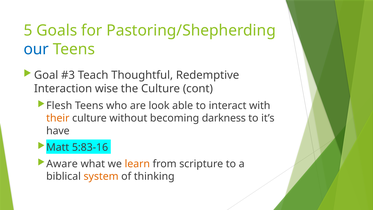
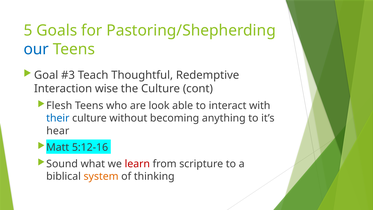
their colour: orange -> blue
darkness: darkness -> anything
have: have -> hear
5:83-16: 5:83-16 -> 5:12-16
Aware: Aware -> Sound
learn colour: orange -> red
